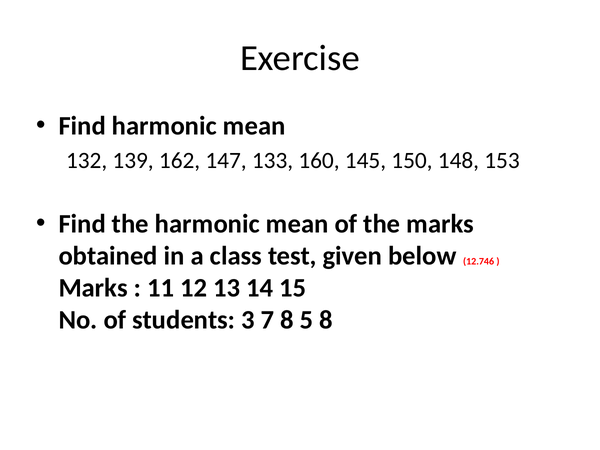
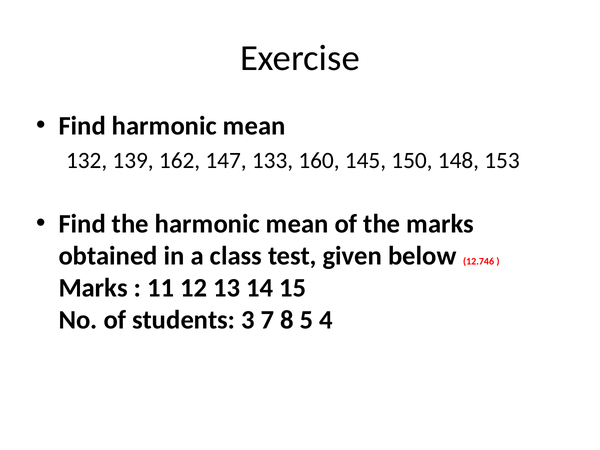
5 8: 8 -> 4
